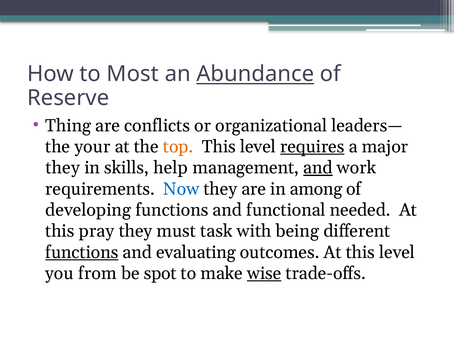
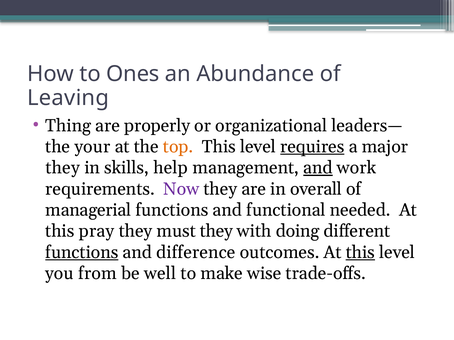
Most: Most -> Ones
Abundance underline: present -> none
Reserve: Reserve -> Leaving
conflicts: conflicts -> properly
Now colour: blue -> purple
among: among -> overall
developing: developing -> managerial
must task: task -> they
being: being -> doing
evaluating: evaluating -> difference
this at (360, 253) underline: none -> present
spot: spot -> well
wise underline: present -> none
